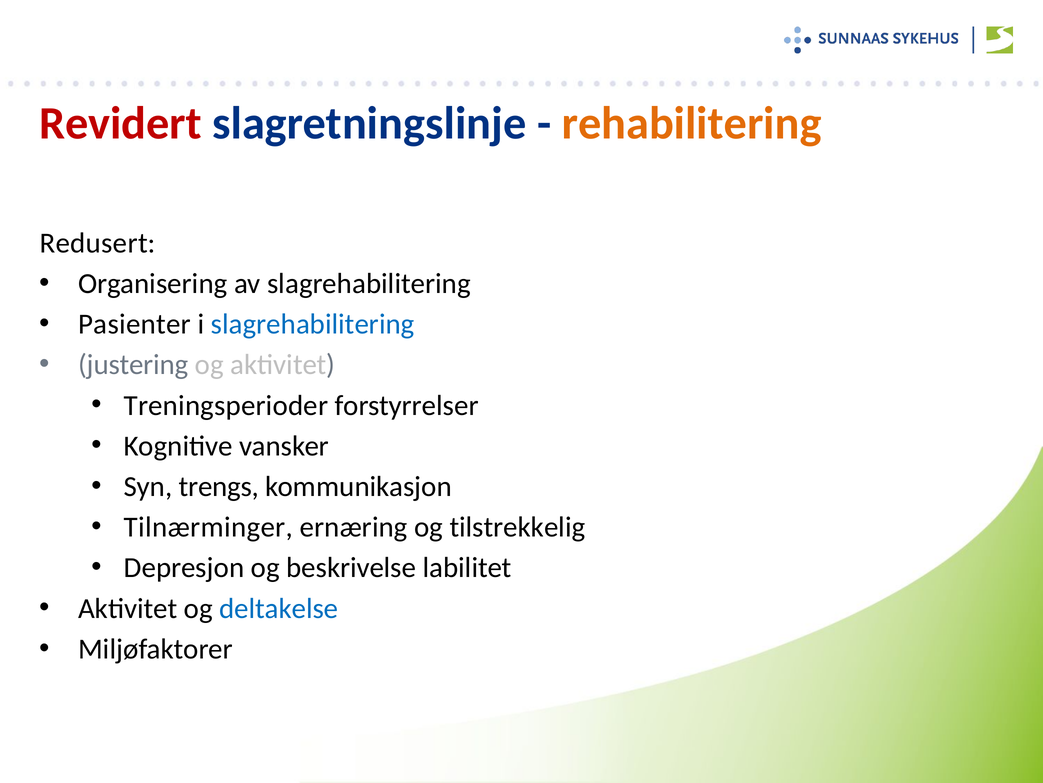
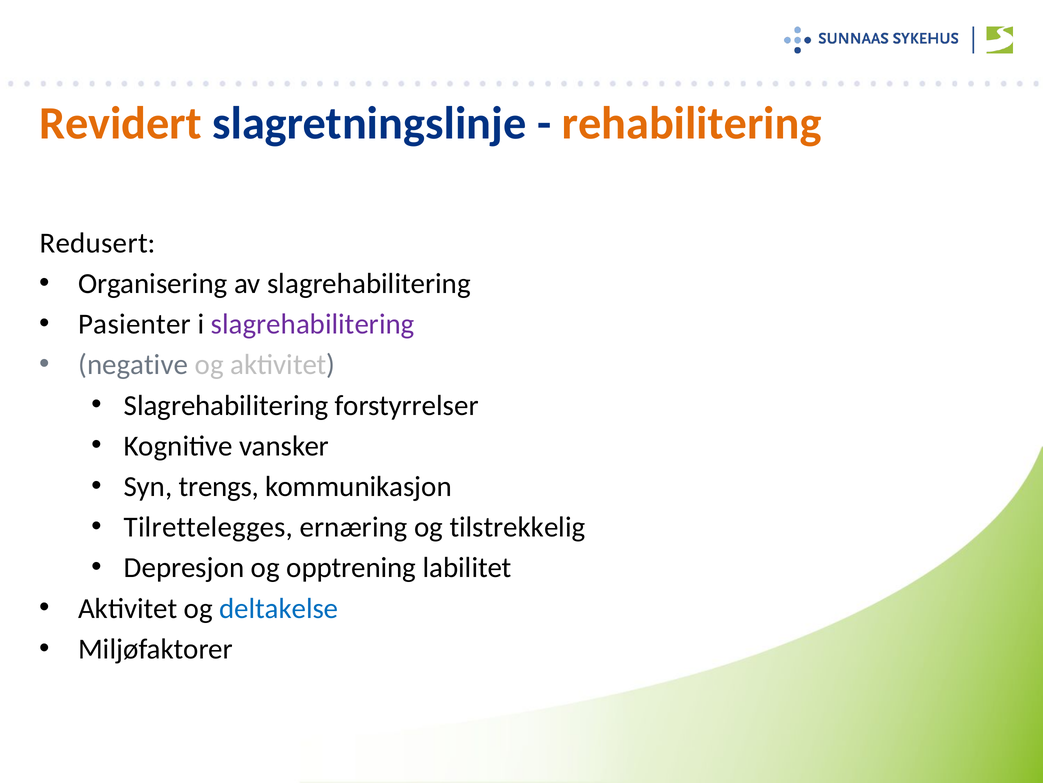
Revidert colour: red -> orange
slagrehabilitering at (313, 324) colour: blue -> purple
justering: justering -> negative
Treningsperioder at (226, 405): Treningsperioder -> Slagrehabilitering
Tilnærminger: Tilnærminger -> Tilrettelegges
beskrivelse: beskrivelse -> opptrening
